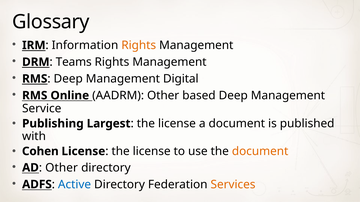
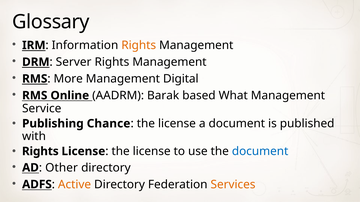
Teams: Teams -> Server
Deep at (68, 79): Deep -> More
AADRM Other: Other -> Barak
based Deep: Deep -> What
Largest: Largest -> Chance
Cohen at (40, 152): Cohen -> Rights
document at (260, 152) colour: orange -> blue
Active colour: blue -> orange
